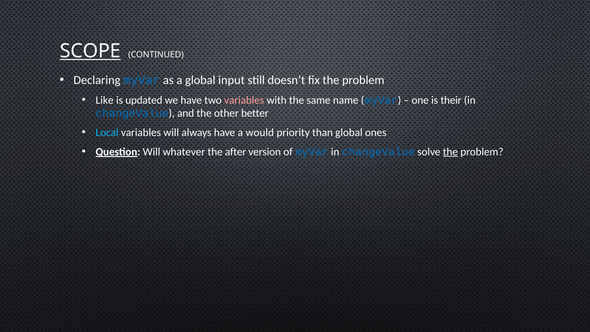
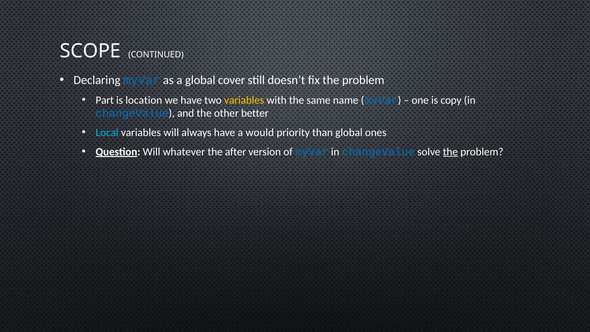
SCOPE underline: present -> none
input: input -> cover
Like: Like -> Part
updated: updated -> location
variables at (244, 100) colour: pink -> yellow
their: their -> copy
